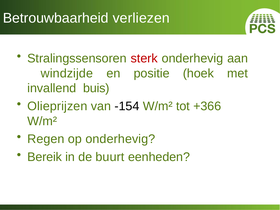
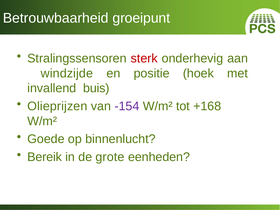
verliezen: verliezen -> groeipunt
-154 colour: black -> purple
+366: +366 -> +168
Regen: Regen -> Goede
op onderhevig: onderhevig -> binnenlucht
buurt: buurt -> grote
